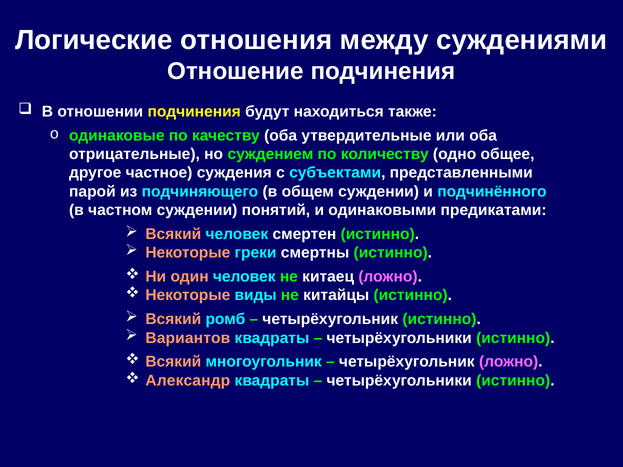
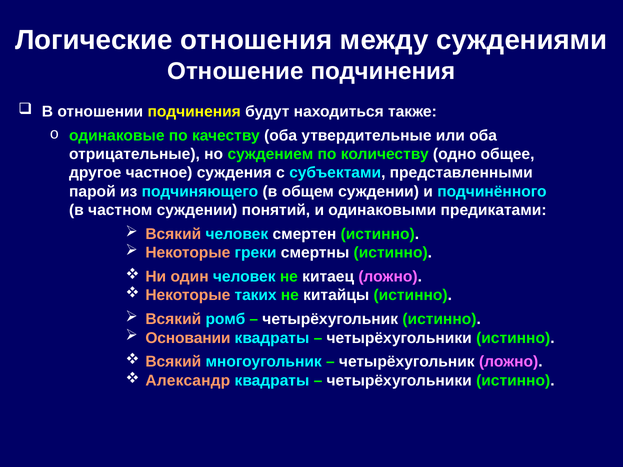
виды: виды -> таких
Вариантов: Вариантов -> Основании
